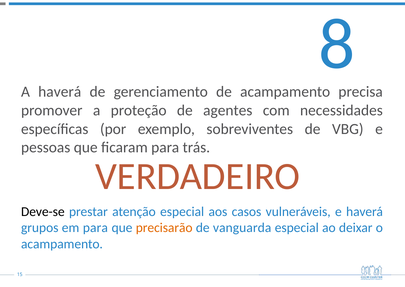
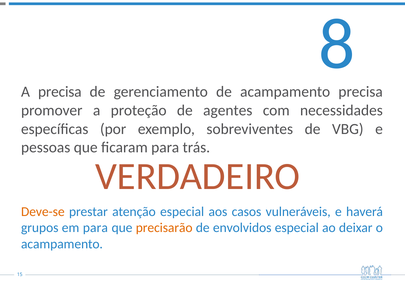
A haverá: haverá -> precisa
Deve-se colour: black -> orange
vanguarda: vanguarda -> envolvidos
